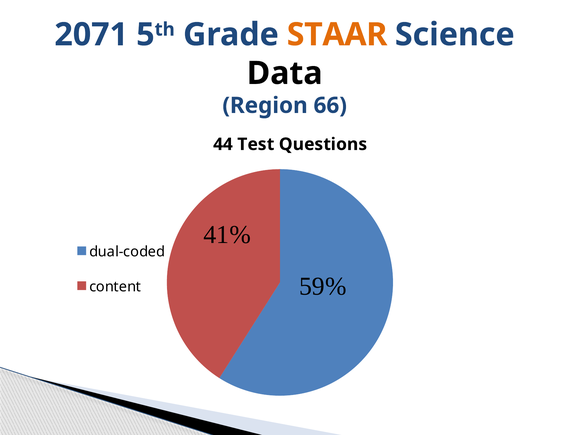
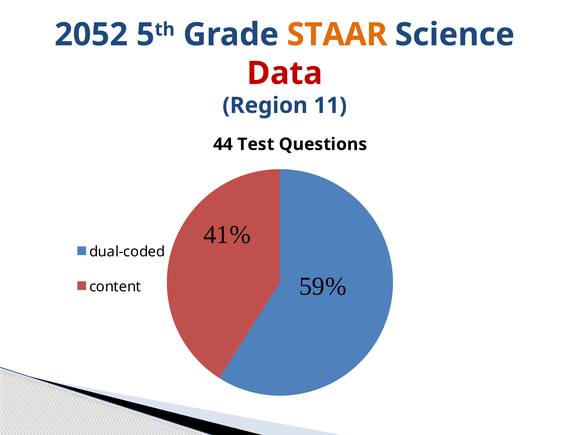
2071: 2071 -> 2052
Data colour: black -> red
66: 66 -> 11
